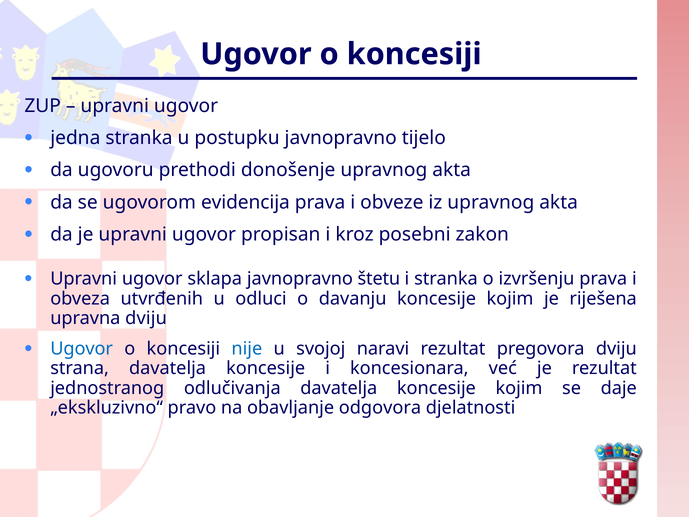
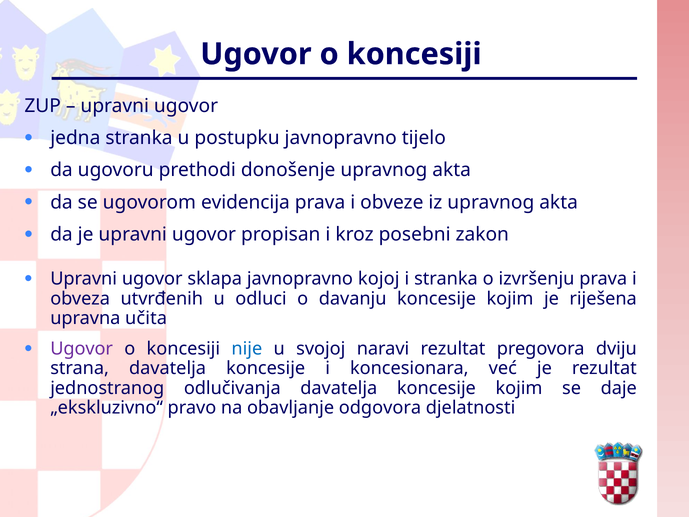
štetu: štetu -> kojoj
upravna dviju: dviju -> učita
Ugovor at (82, 349) colour: blue -> purple
